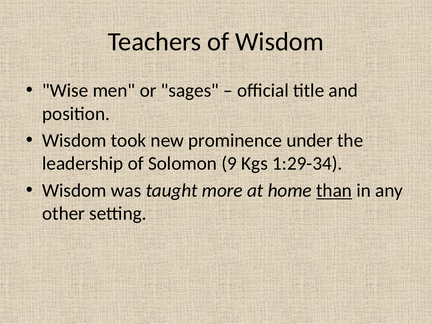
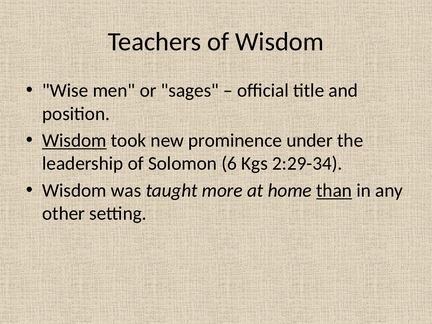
Wisdom at (74, 141) underline: none -> present
9: 9 -> 6
1:29-34: 1:29-34 -> 2:29-34
